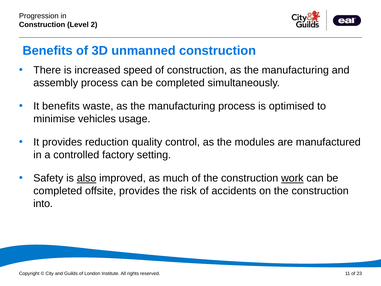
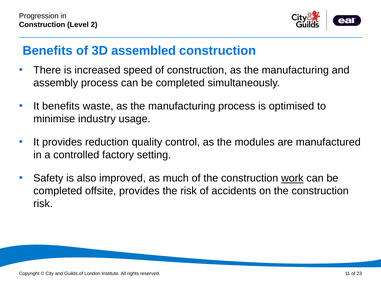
unmanned: unmanned -> assembled
vehicles: vehicles -> industry
also underline: present -> none
into at (43, 204): into -> risk
